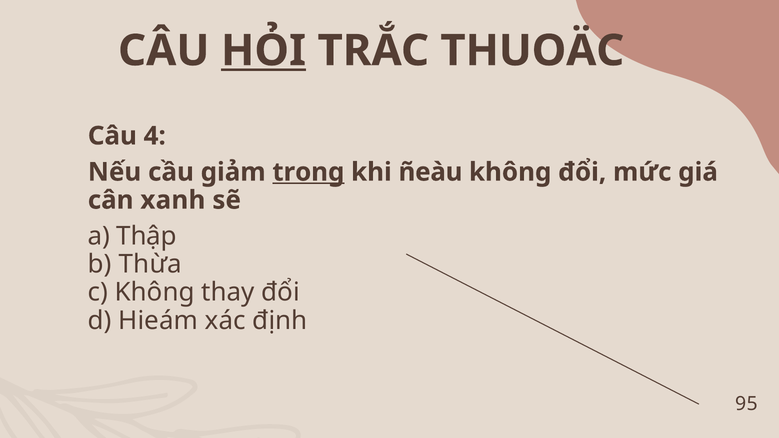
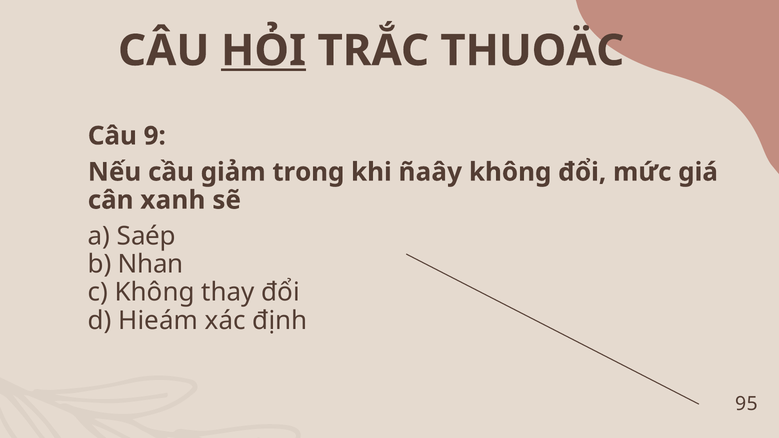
4: 4 -> 9
trong underline: present -> none
ñeàu: ñeàu -> ñaây
Thập: Thập -> Saép
Thừa: Thừa -> Nhan
